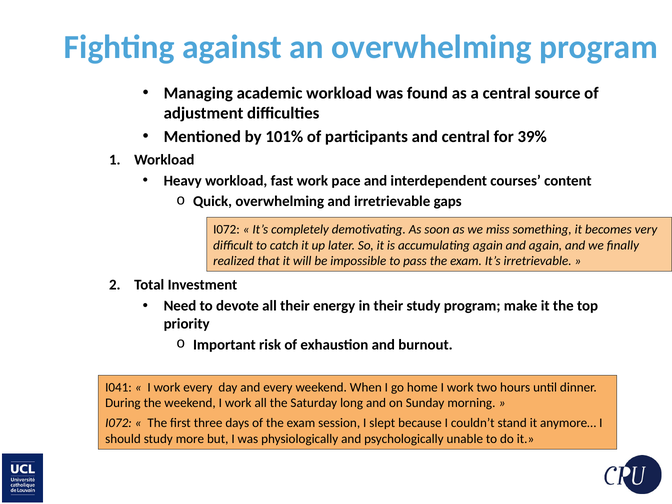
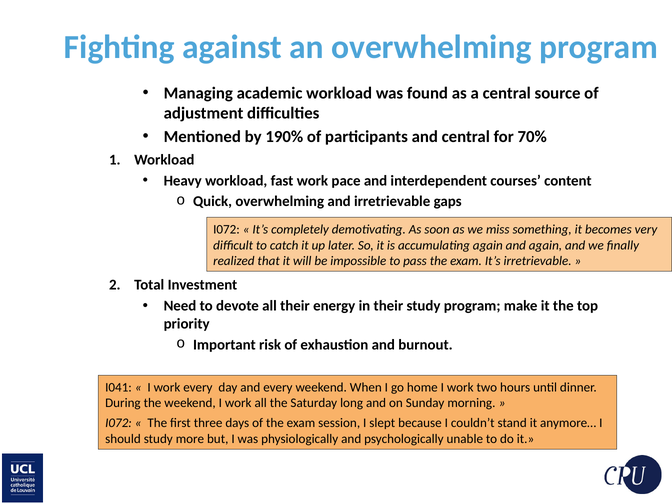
101%: 101% -> 190%
39%: 39% -> 70%
